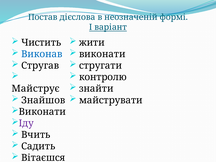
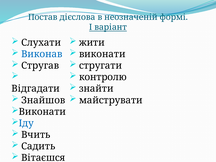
Чистить: Чистить -> Слухати
Майструє: Майструє -> Відгадати
Іду colour: purple -> blue
